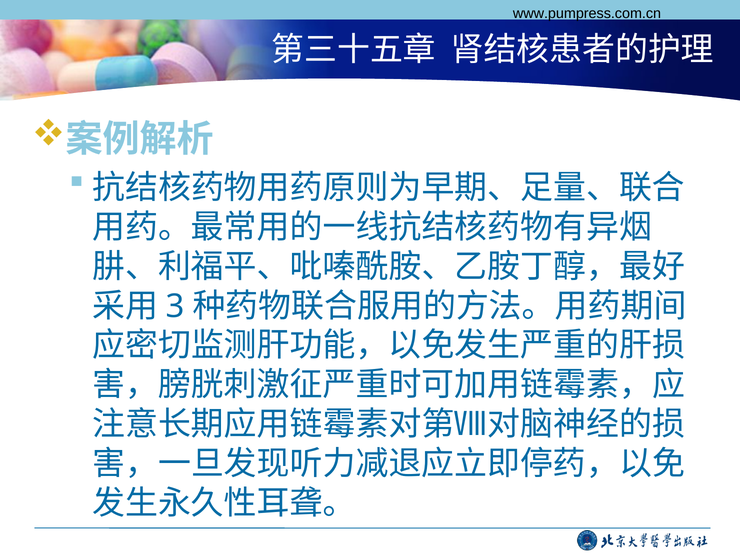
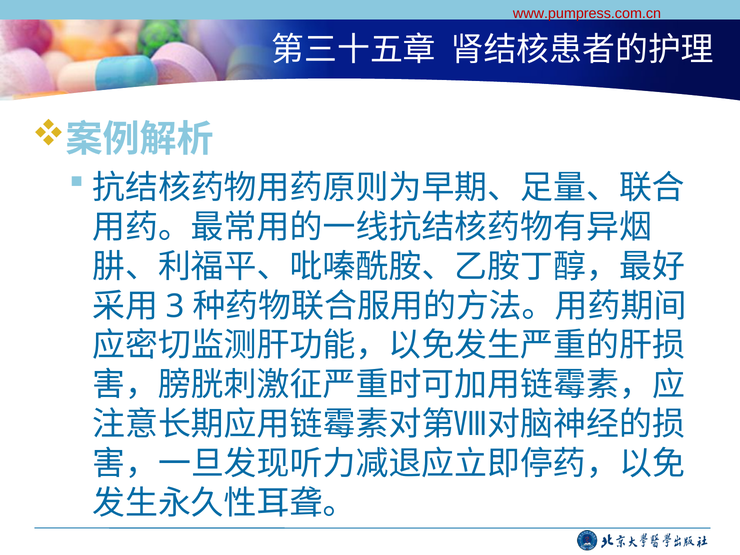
www.pumpress.com.cn colour: black -> red
